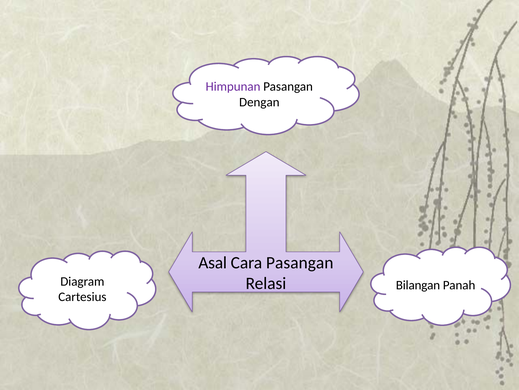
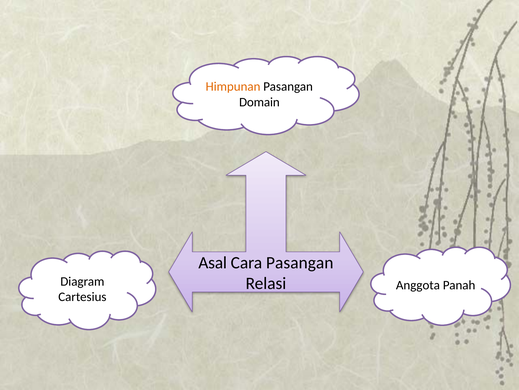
Himpunan colour: purple -> orange
Dengan: Dengan -> Domain
Bilangan: Bilangan -> Anggota
